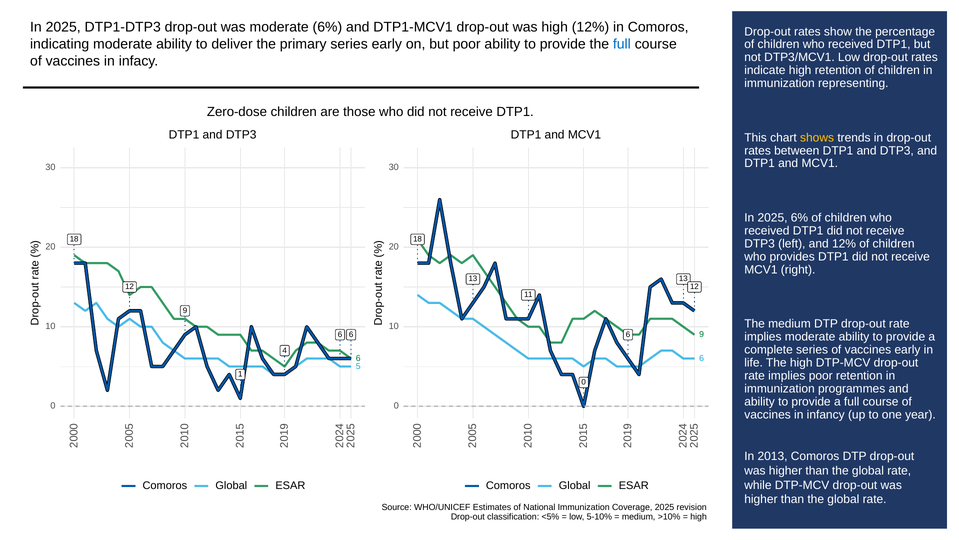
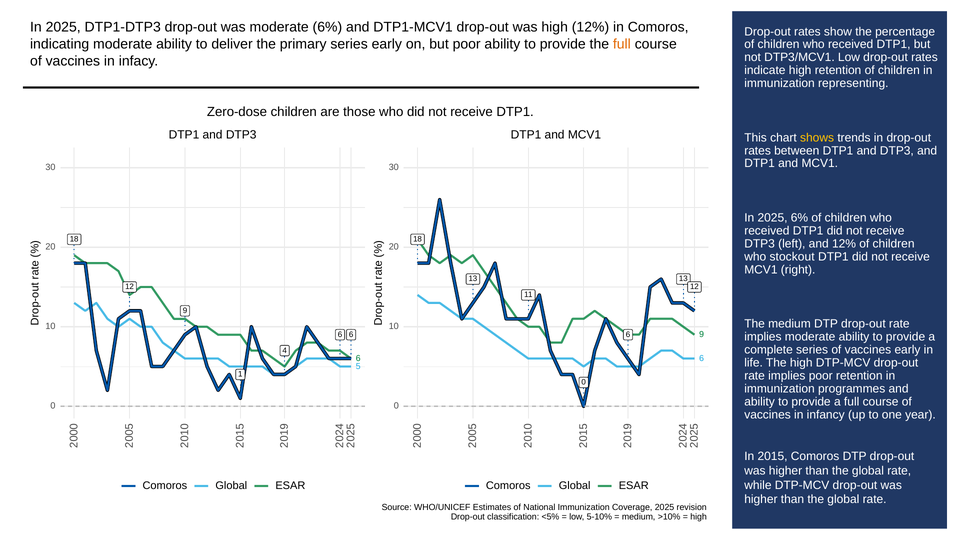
full at (622, 44) colour: blue -> orange
provides: provides -> stockout
2013: 2013 -> 2015
